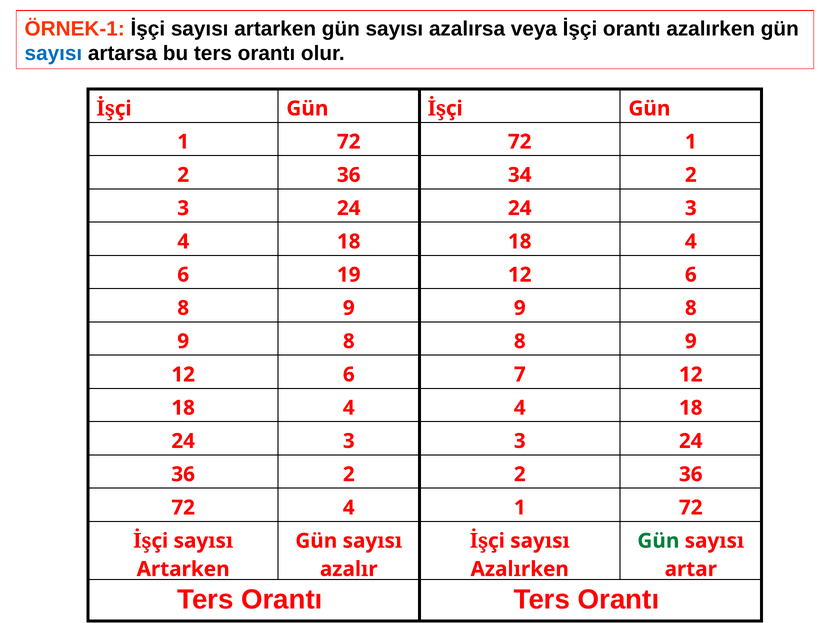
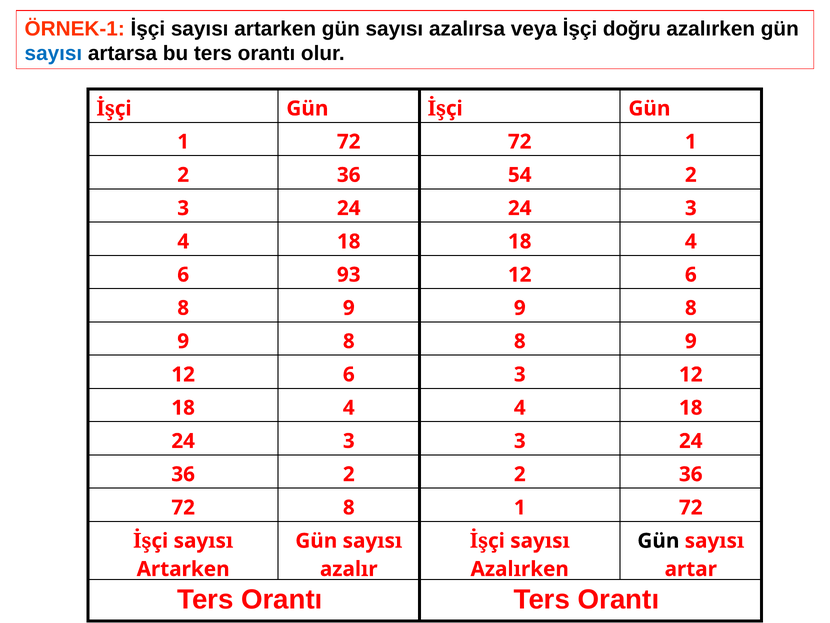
İşçi orantı: orantı -> doğru
34: 34 -> 54
19: 19 -> 93
6 7: 7 -> 3
72 4: 4 -> 8
Gün at (658, 540) colour: green -> black
